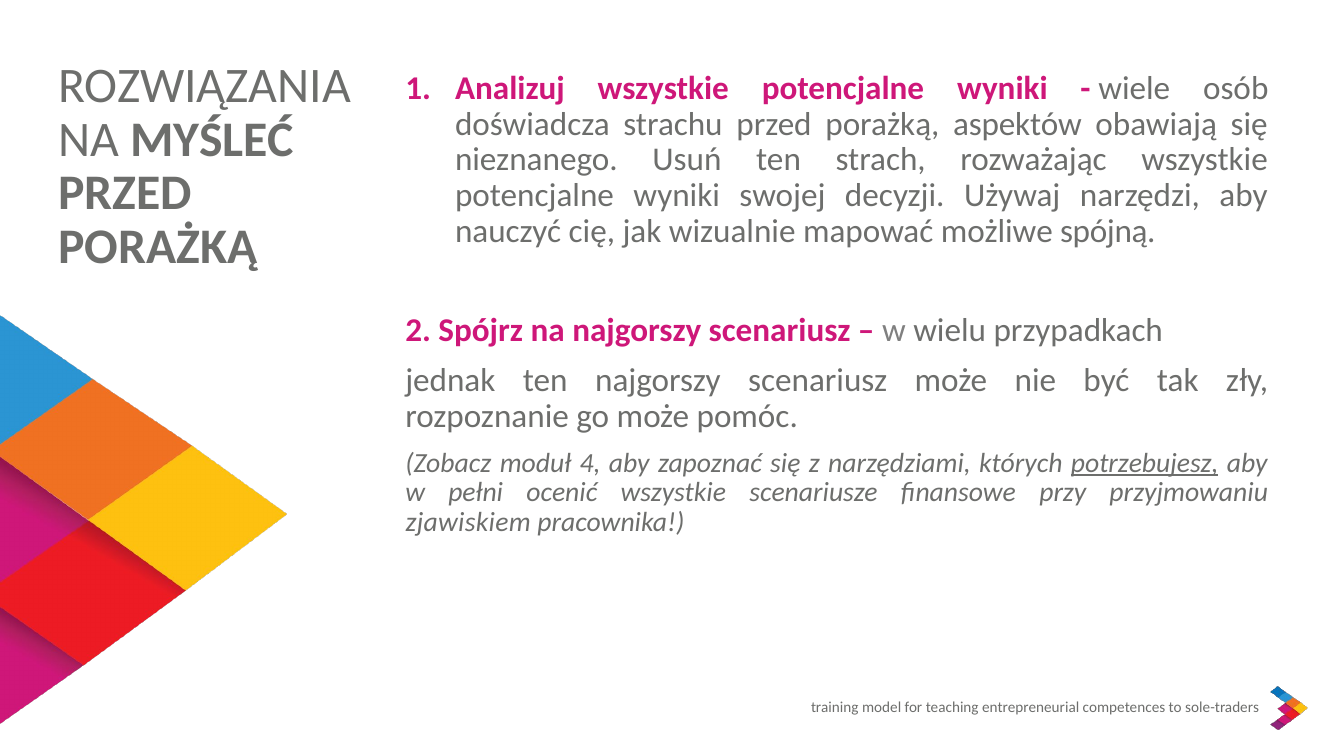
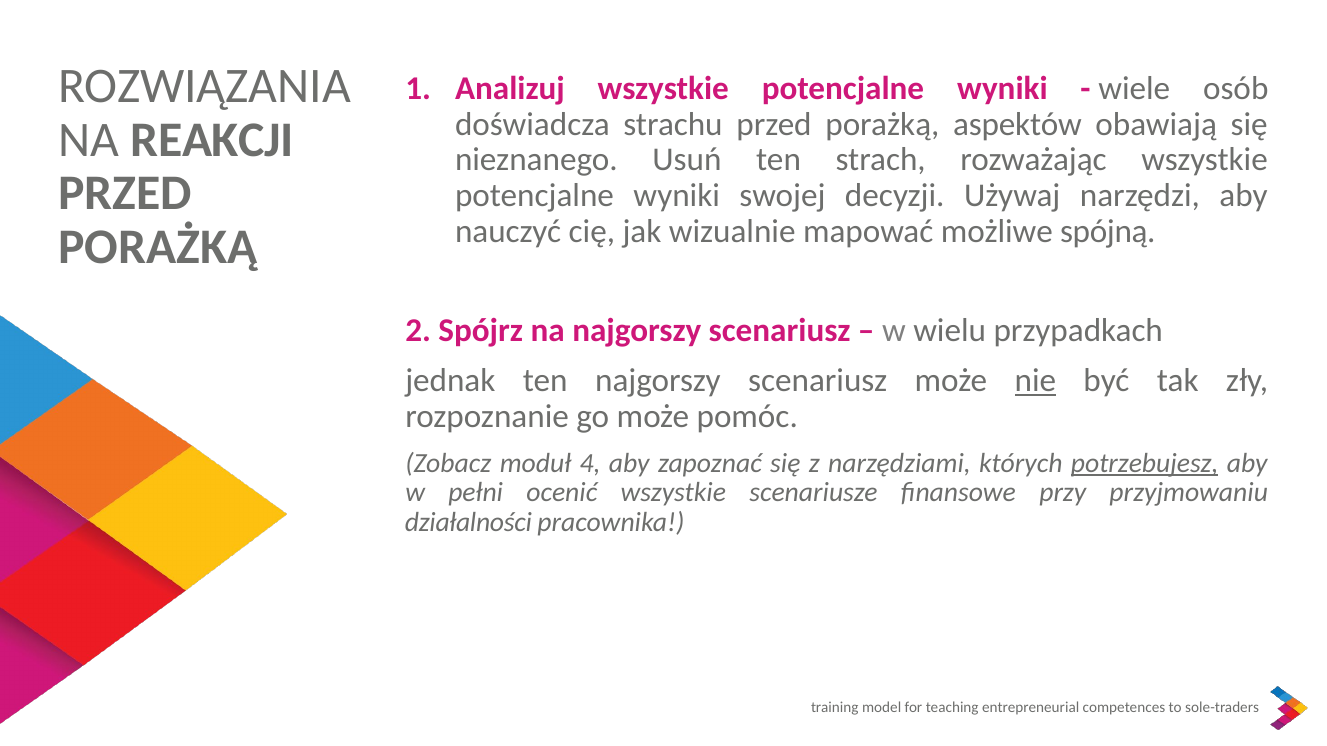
MYŚLEĆ: MYŚLEĆ -> REAKCJI
nie underline: none -> present
zjawiskiem: zjawiskiem -> działalności
